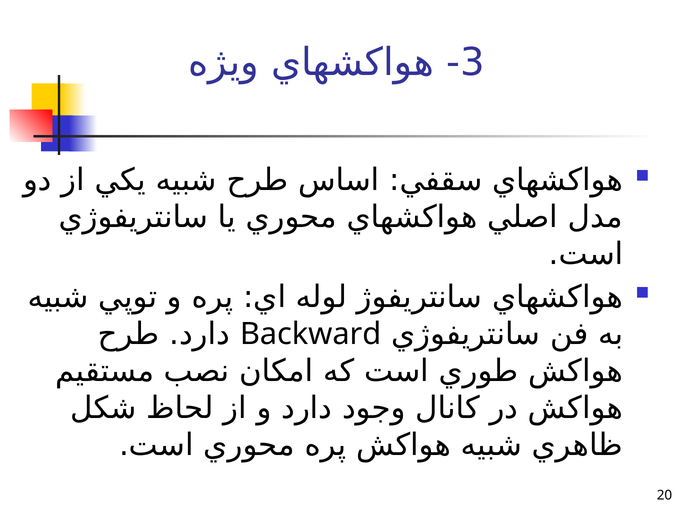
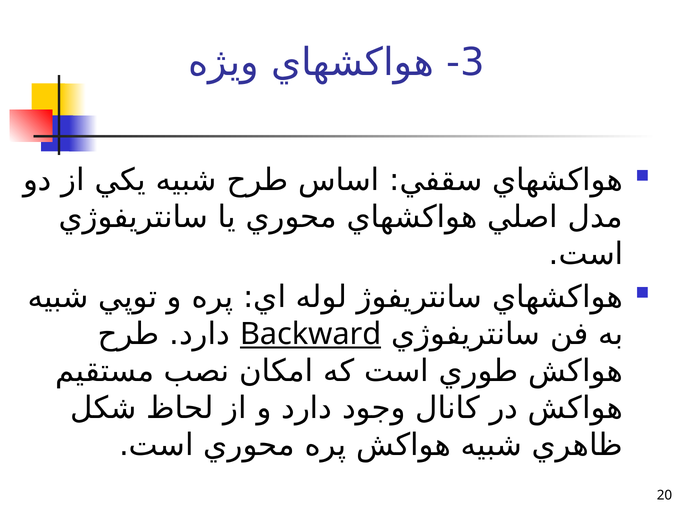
Backward underline: none -> present
